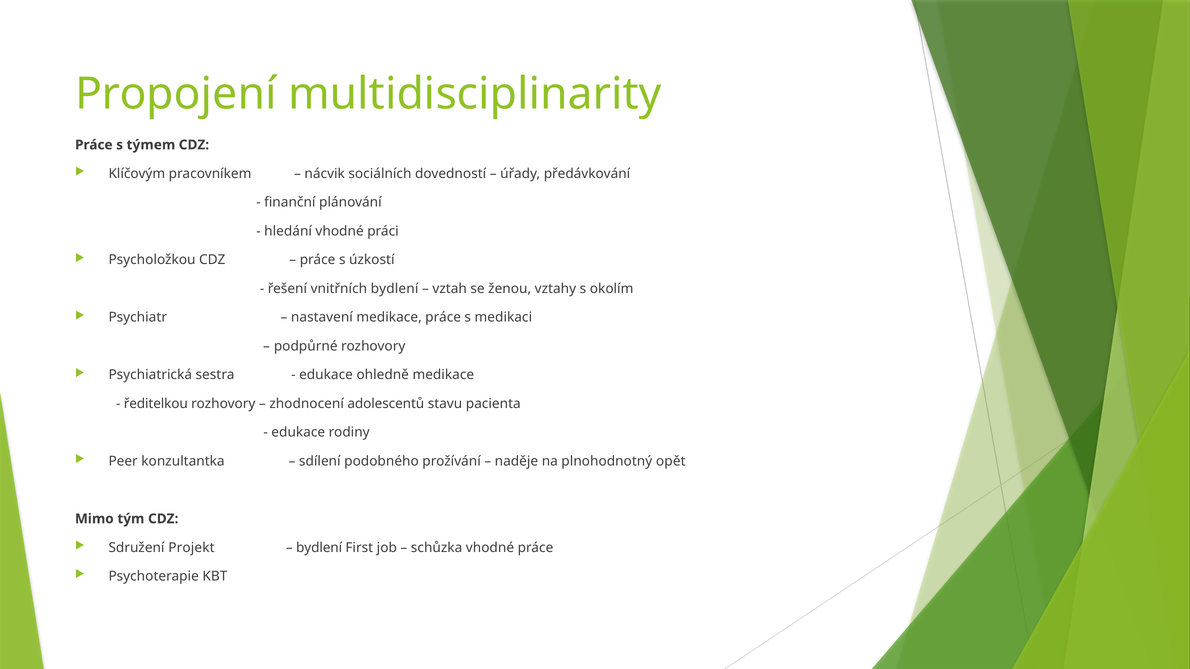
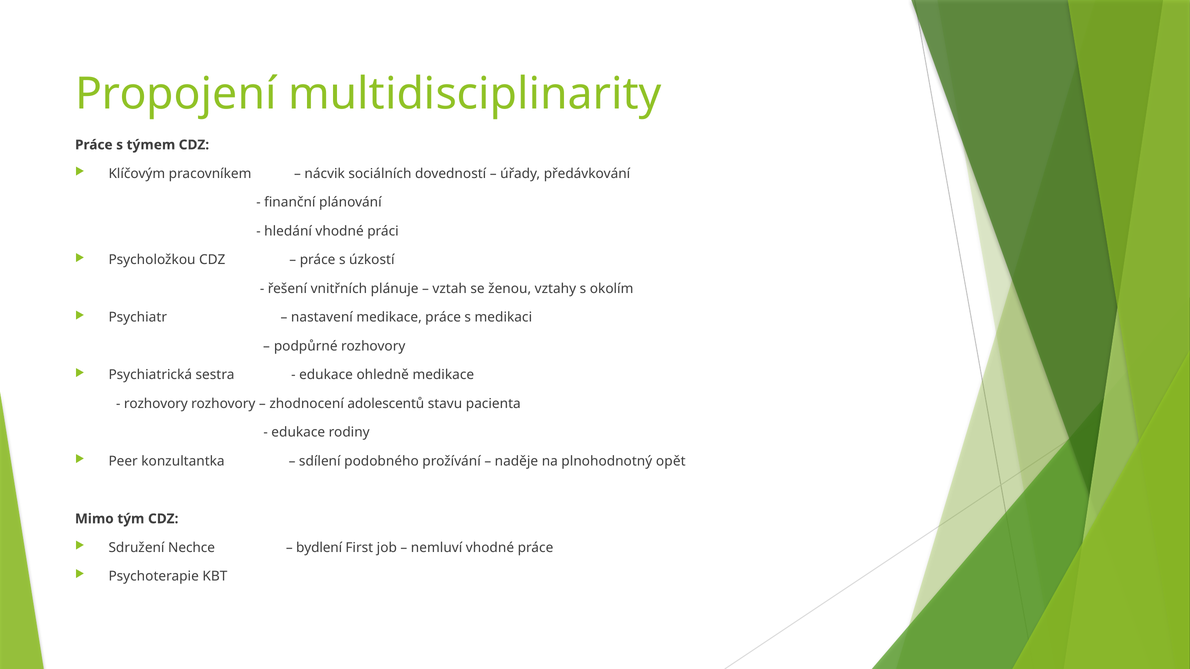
vnitřních bydlení: bydlení -> plánuje
ředitelkou at (156, 404): ředitelkou -> rozhovory
Projekt: Projekt -> Nechce
schůzka: schůzka -> nemluví
